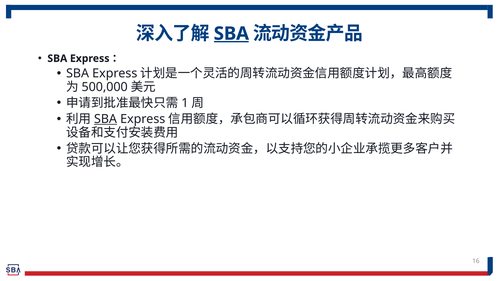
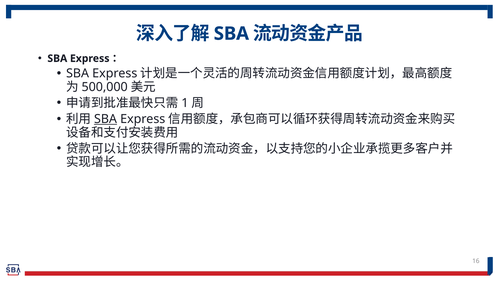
SBA at (231, 34) underline: present -> none
